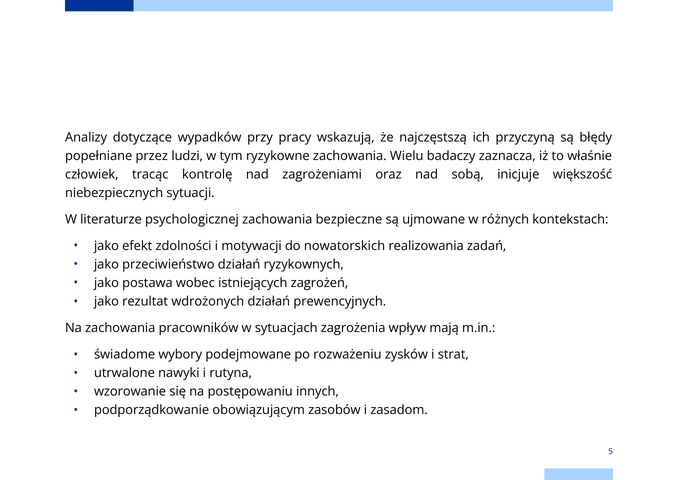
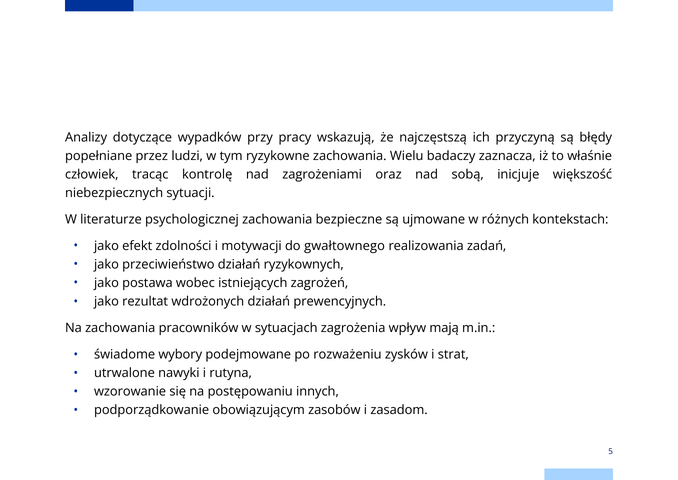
nowatorskich: nowatorskich -> gwałtownego
